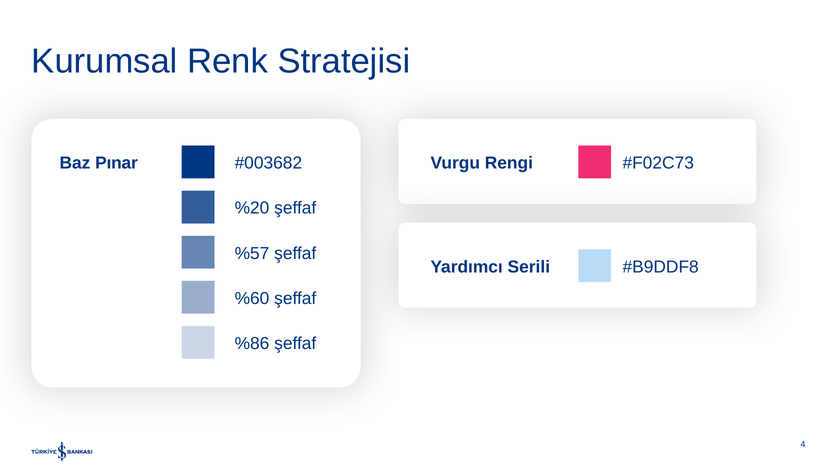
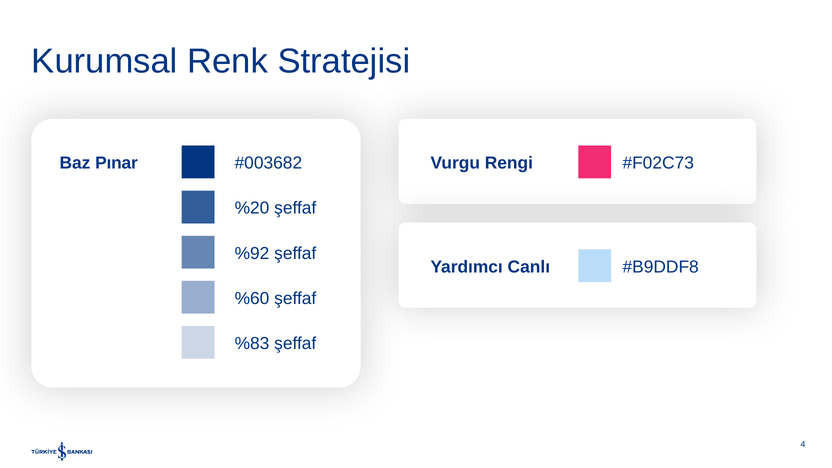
%57: %57 -> %92
Serili: Serili -> Canlı
%86: %86 -> %83
